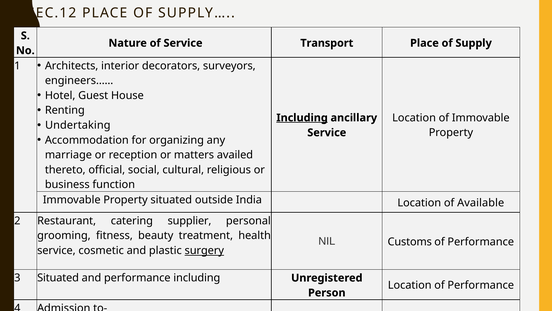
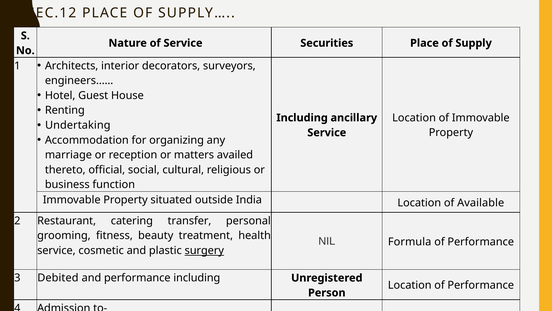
Transport: Transport -> Securities
Including at (302, 118) underline: present -> none
supplier: supplier -> transfer
Customs: Customs -> Formula
3 Situated: Situated -> Debited
